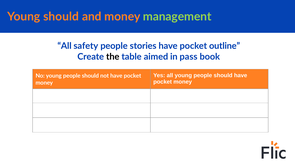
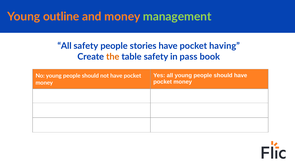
Young should: should -> outline
outline: outline -> having
the colour: black -> orange
table aimed: aimed -> safety
